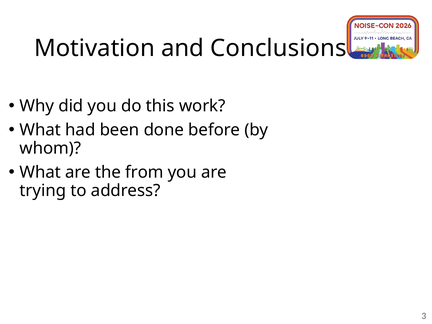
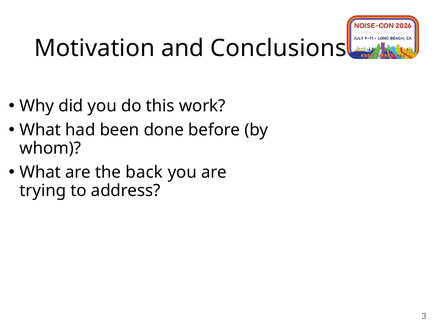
from: from -> back
